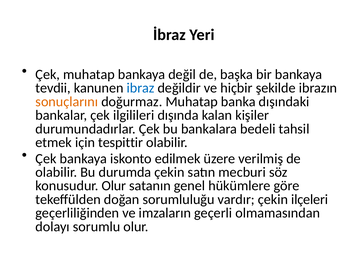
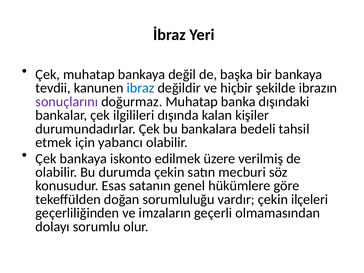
sonuçlarını colour: orange -> purple
tespittir: tespittir -> yabancı
konusudur Olur: Olur -> Esas
